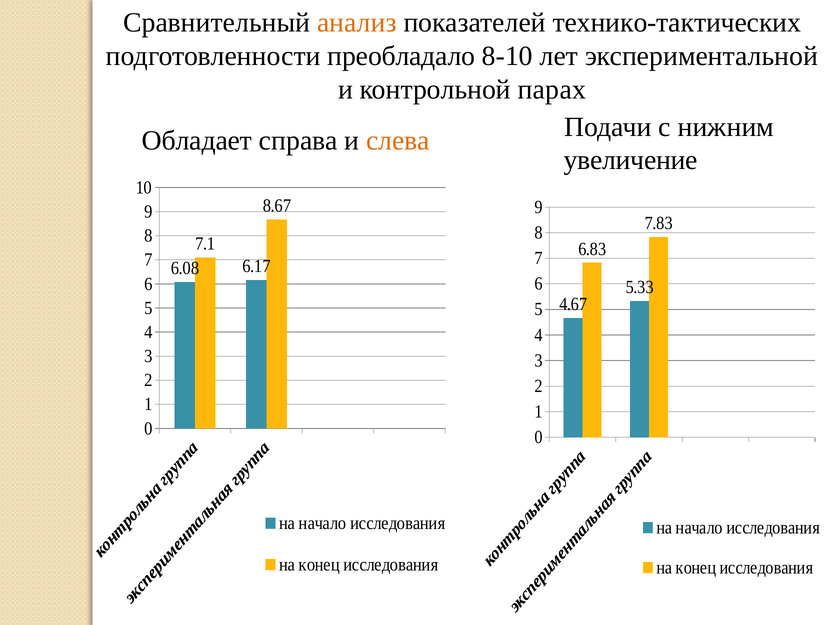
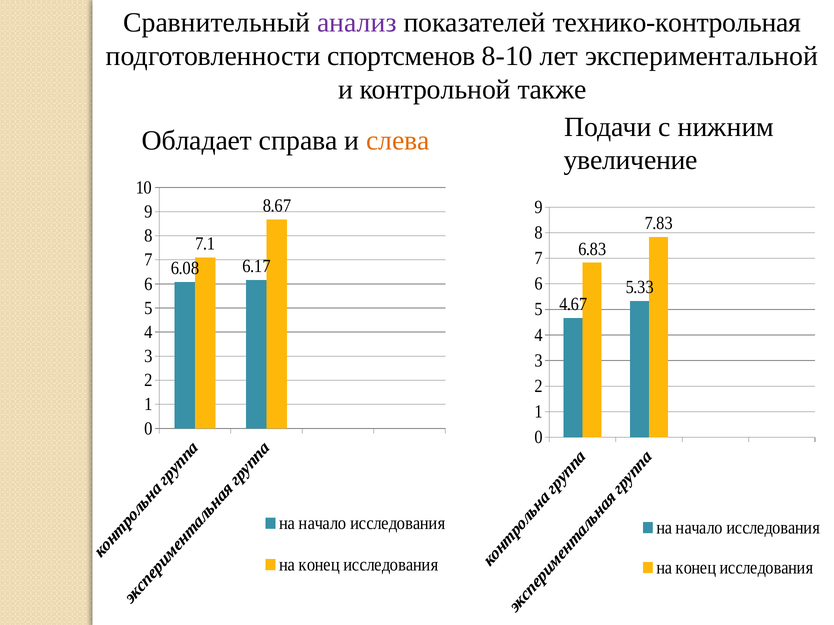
анализ colour: orange -> purple
технико-тактических: технико-тактических -> технико-контрольная
преобладало: преобладало -> спортсменов
парах: парах -> также
